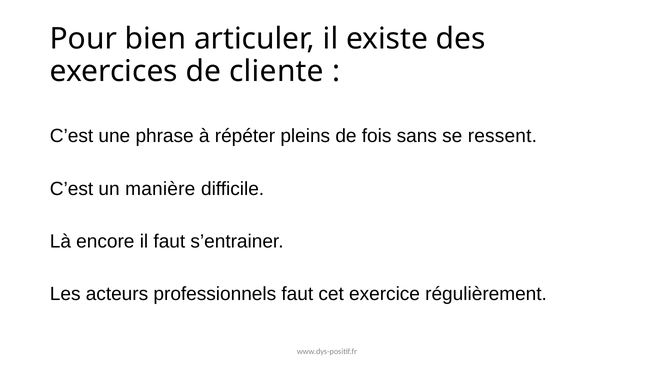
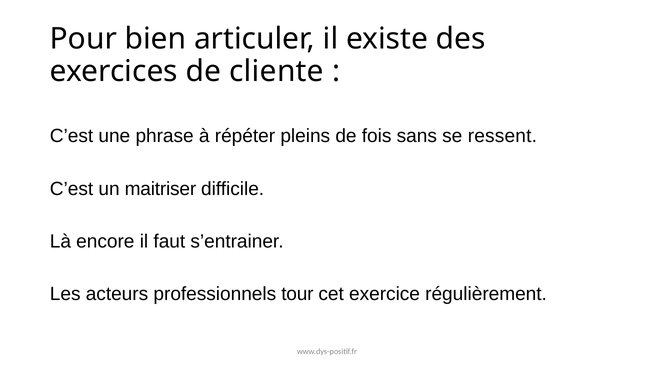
manière: manière -> maitriser
professionnels faut: faut -> tour
